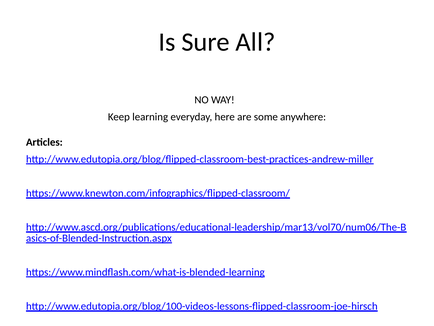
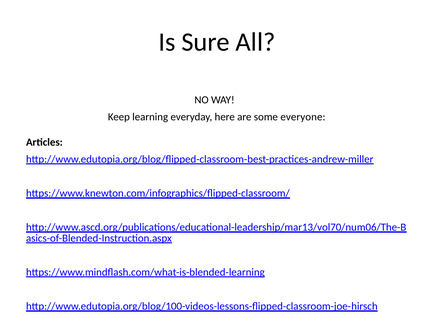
anywhere: anywhere -> everyone
